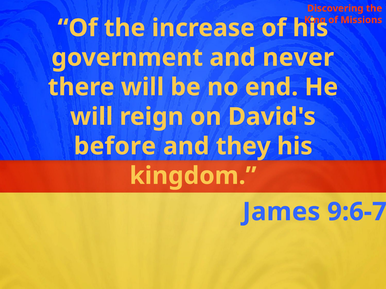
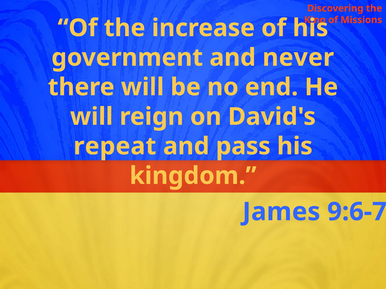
before: before -> repeat
they: they -> pass
